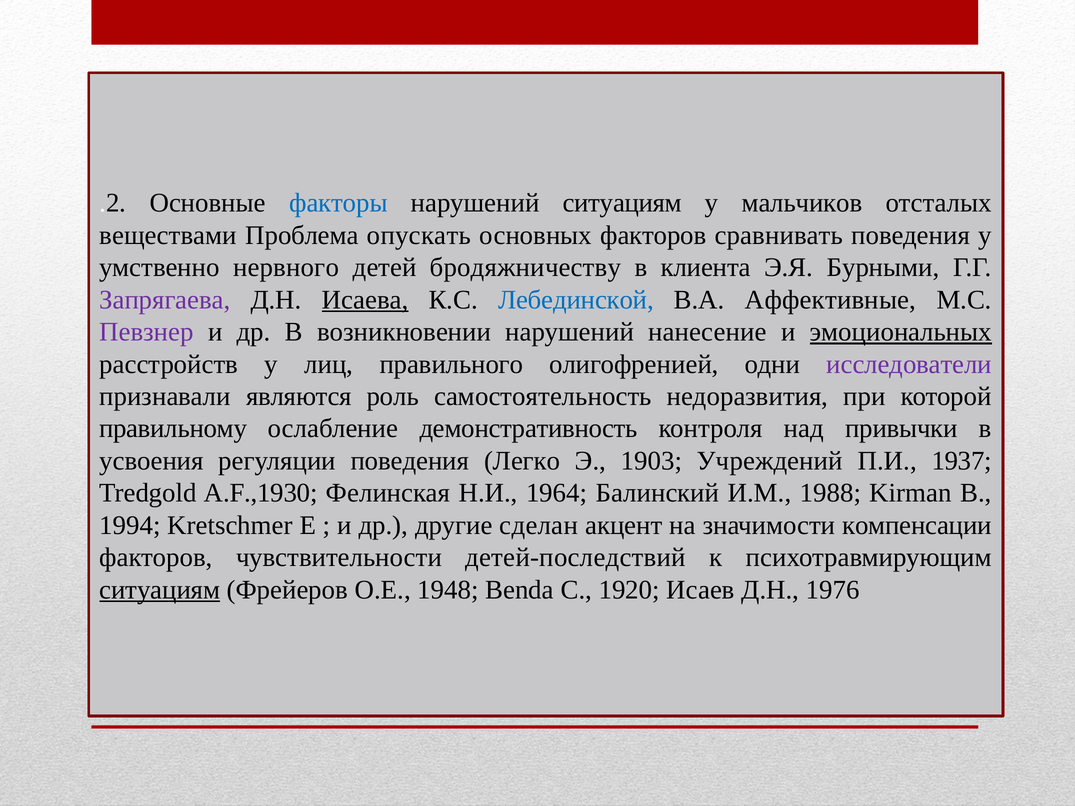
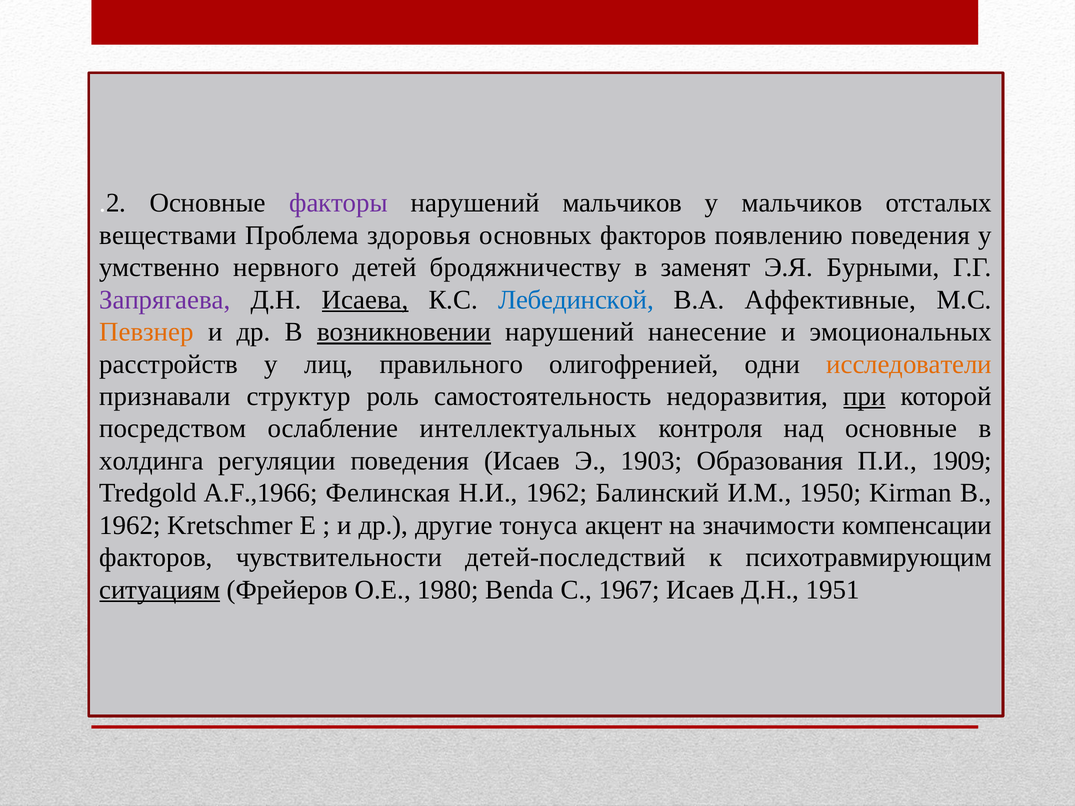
факторы colour: blue -> purple
нарушений ситуациям: ситуациям -> мальчиков
опускать: опускать -> здоровья
сравнивать: сравнивать -> появлению
клиента: клиента -> заменят
Певзнер colour: purple -> orange
возникновении underline: none -> present
эмоциональных underline: present -> none
исследователи colour: purple -> orange
являются: являются -> структур
при underline: none -> present
правильному: правильному -> посредством
демонстративность: демонстративность -> интеллектуальных
над привычки: привычки -> основные
усвоения: усвоения -> холдинга
поведения Легко: Легко -> Исаев
Учреждений: Учреждений -> Образования
1937: 1937 -> 1909
A.F.,1930: A.F.,1930 -> A.F.,1966
Н.И 1964: 1964 -> 1962
1988: 1988 -> 1950
1994 at (130, 525): 1994 -> 1962
сделан: сделан -> тонуса
1948: 1948 -> 1980
1920: 1920 -> 1967
1976: 1976 -> 1951
